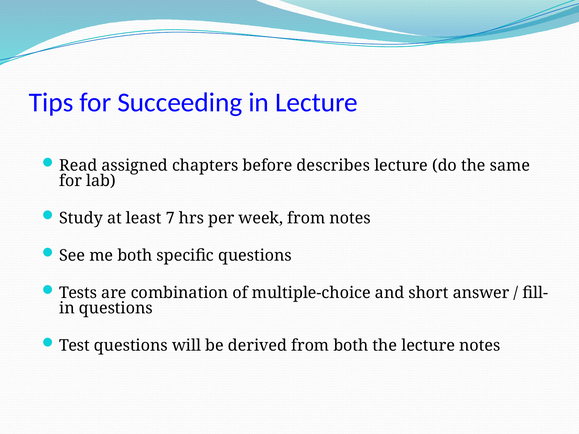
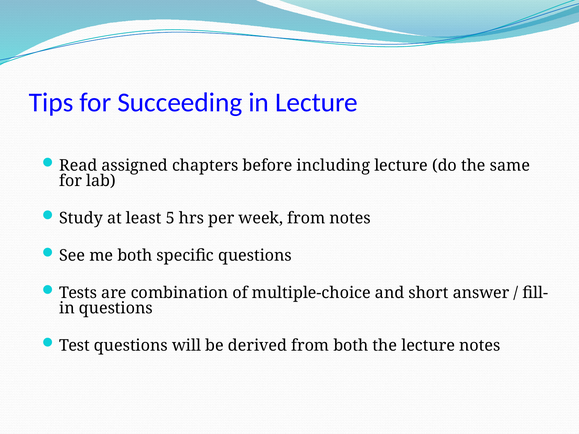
describes: describes -> including
7: 7 -> 5
